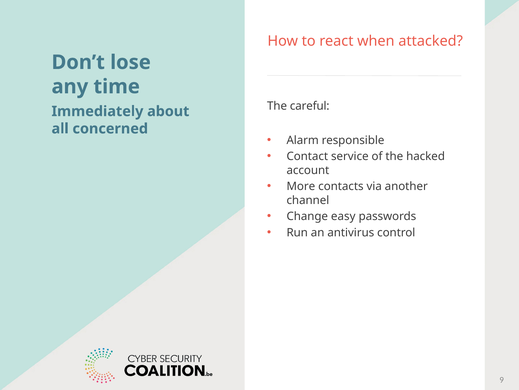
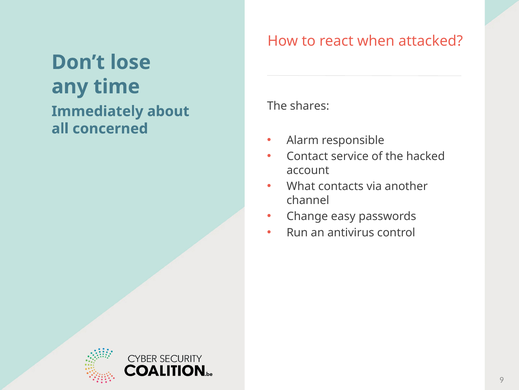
careful: careful -> shares
More: More -> What
